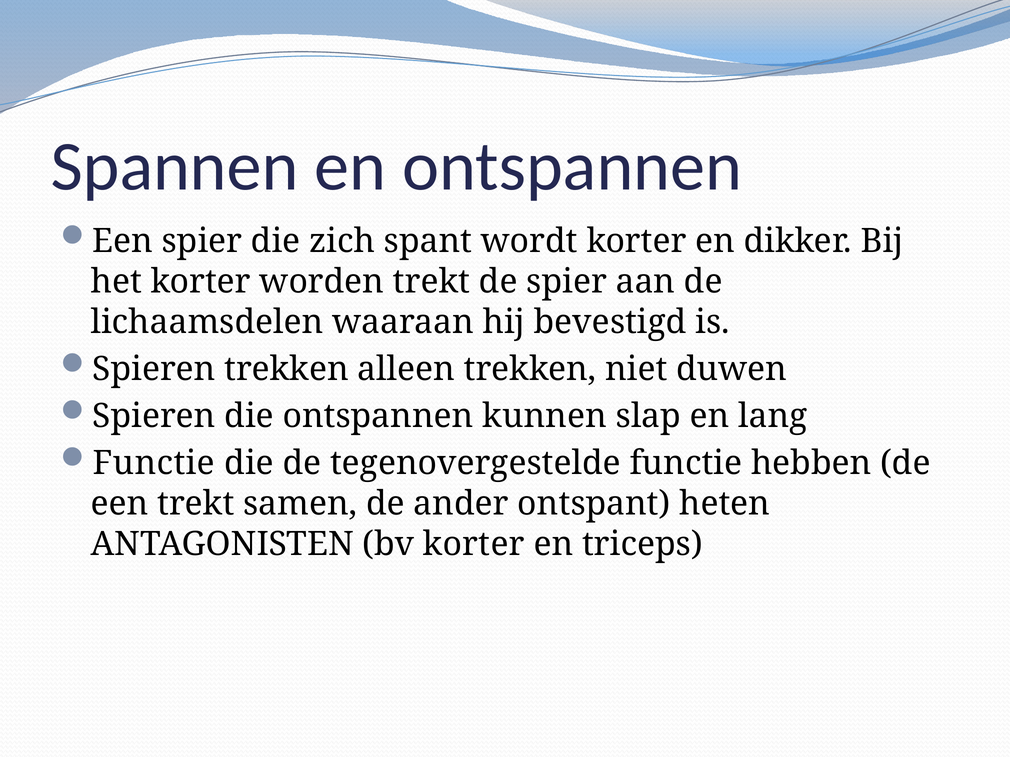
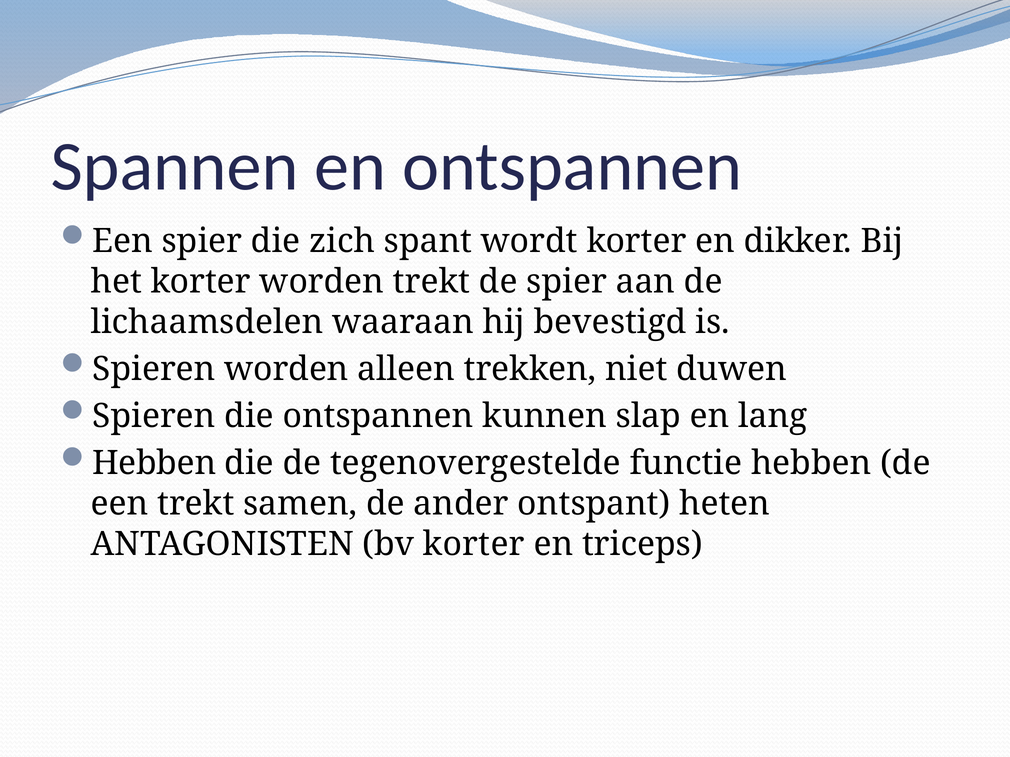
Spieren trekken: trekken -> worden
Functie at (154, 463): Functie -> Hebben
